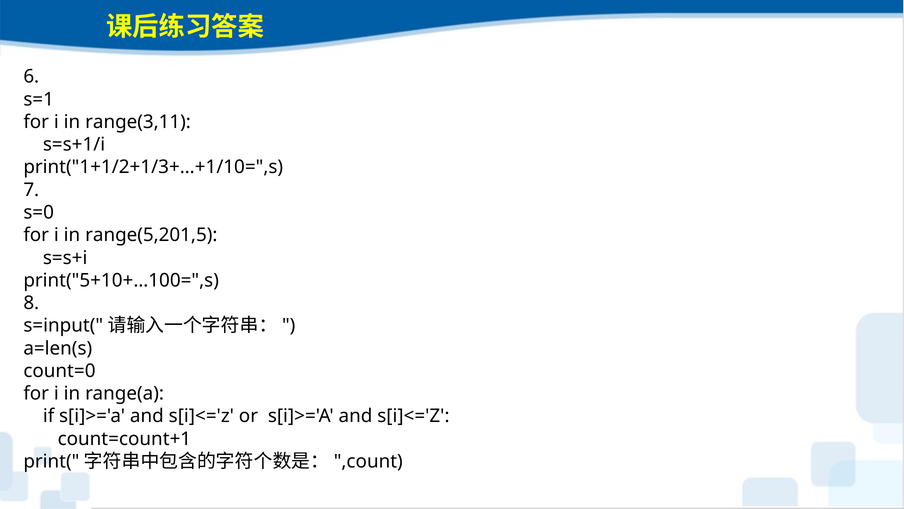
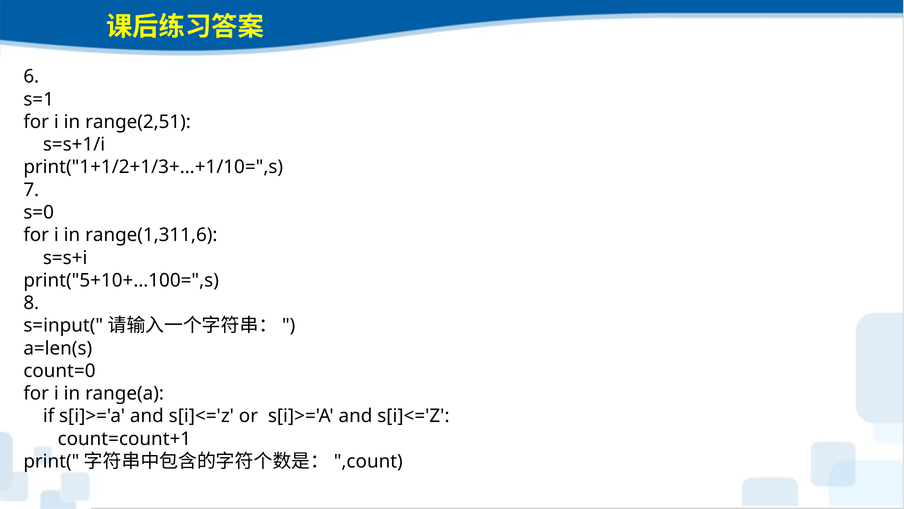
range(3,11: range(3,11 -> range(2,51
range(5,201,5: range(5,201,5 -> range(1,311,6
